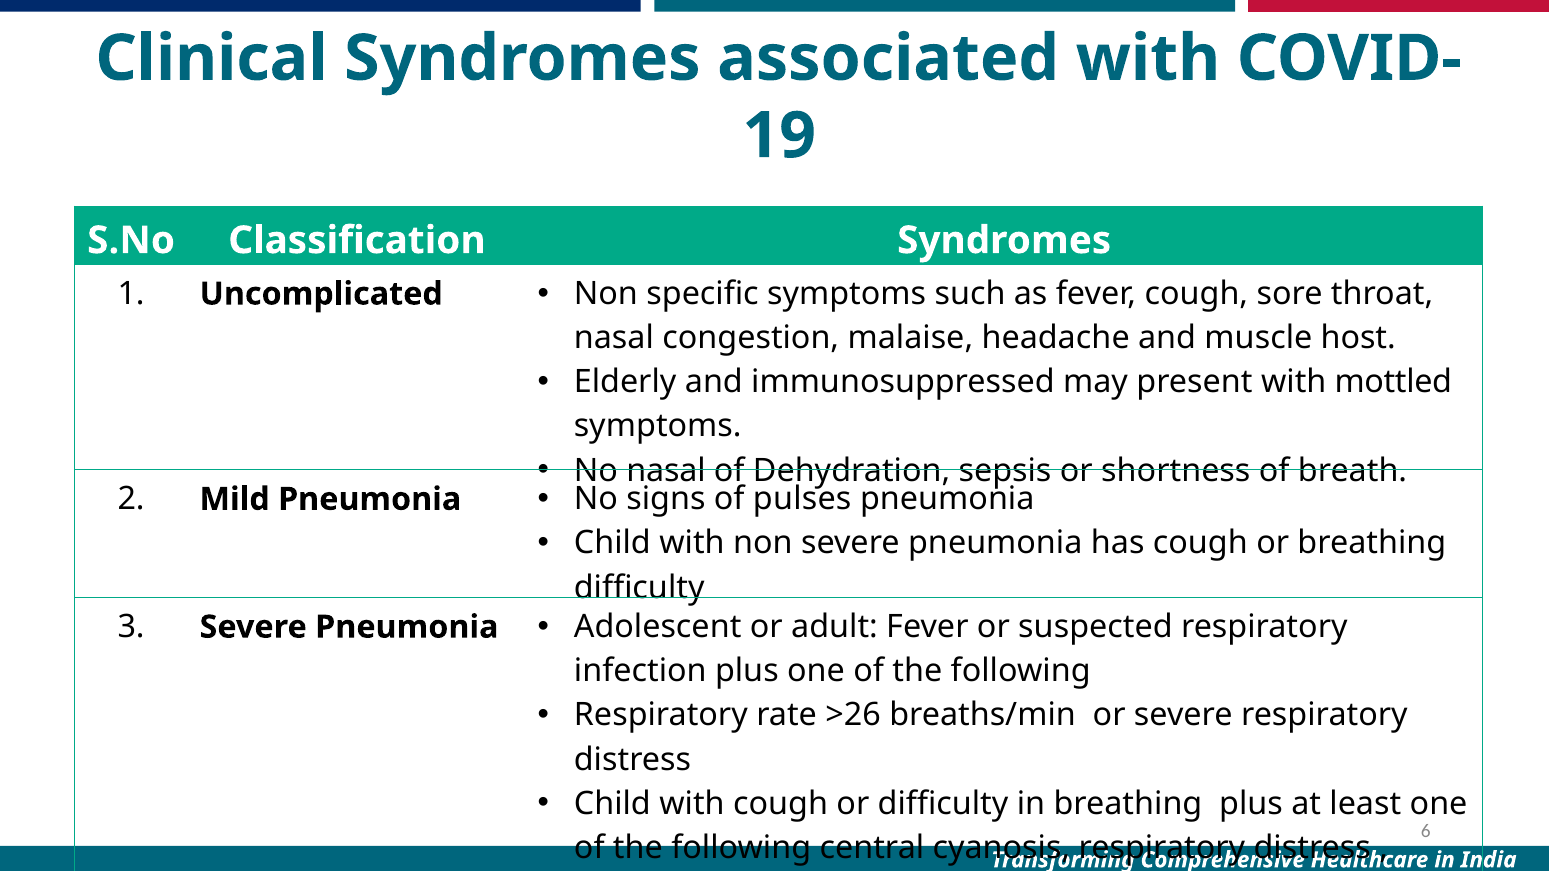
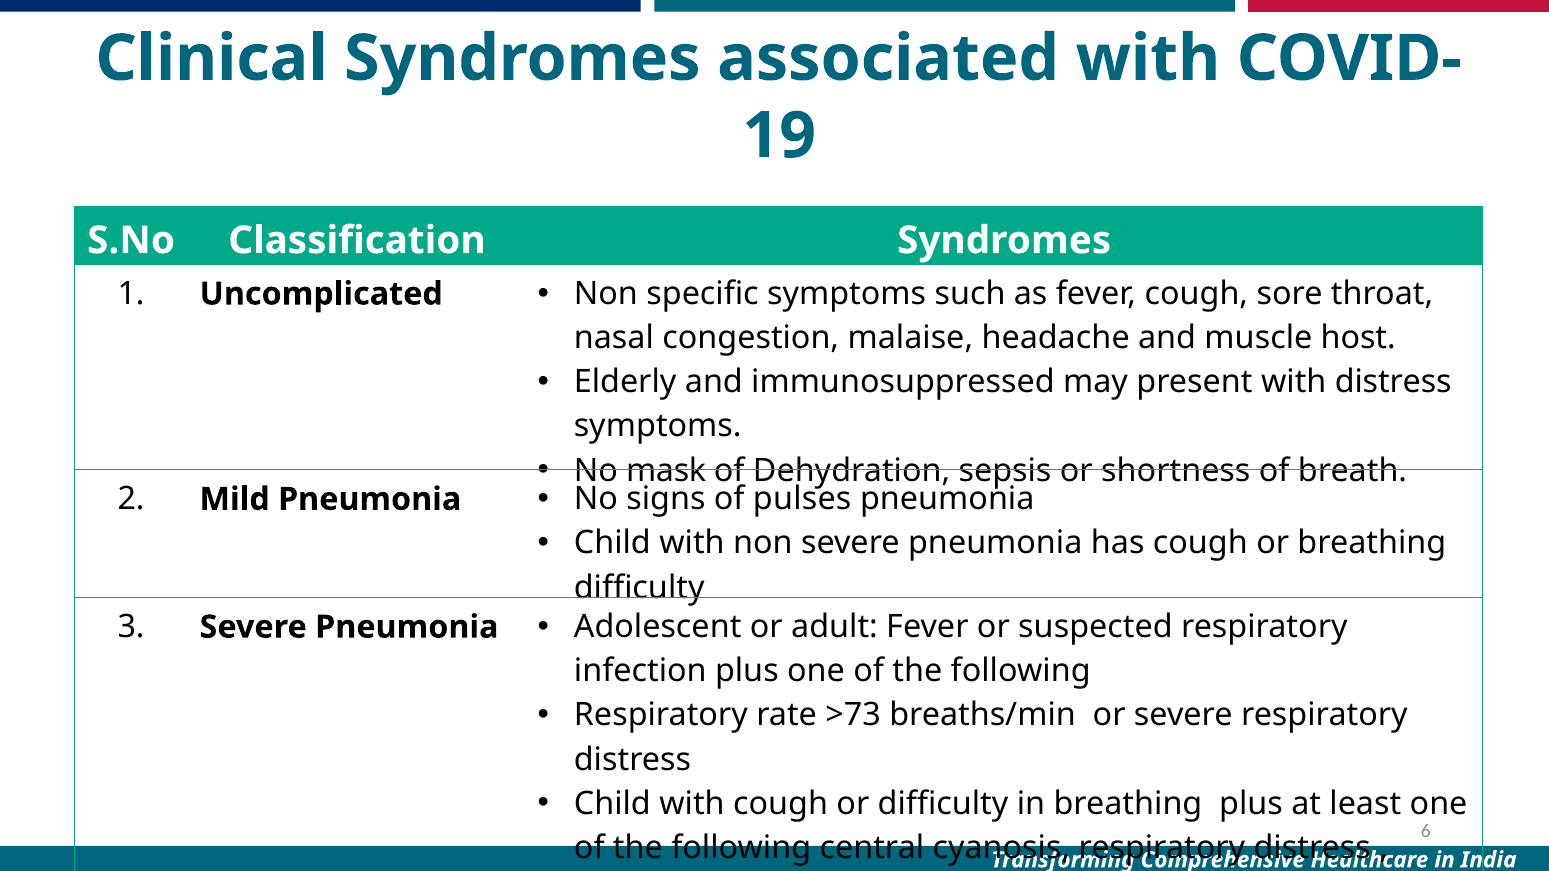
with mottled: mottled -> distress
No nasal: nasal -> mask
>26: >26 -> >73
